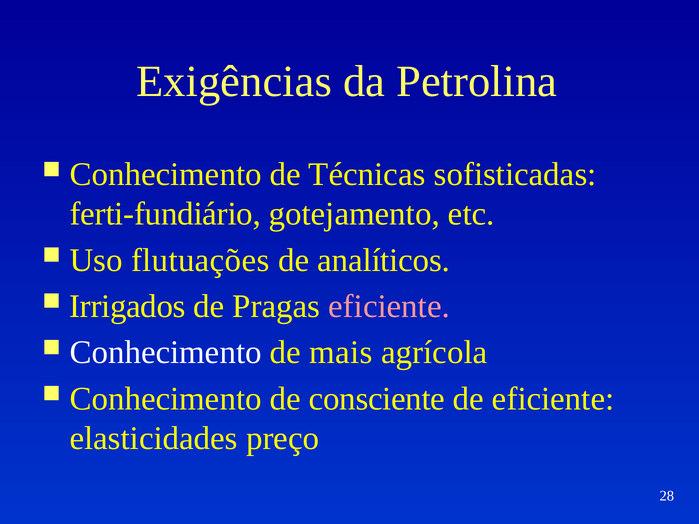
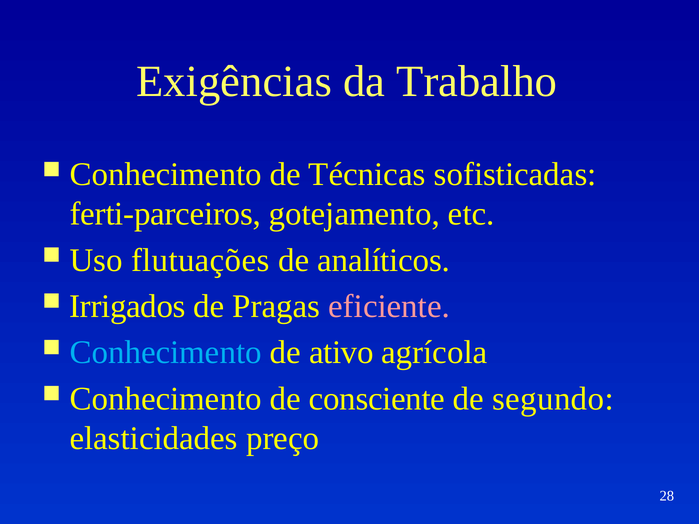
Petrolina: Petrolina -> Trabalho
ferti-fundiário: ferti-fundiário -> ferti-parceiros
Conhecimento at (166, 353) colour: white -> light blue
mais: mais -> ativo
de eficiente: eficiente -> segundo
